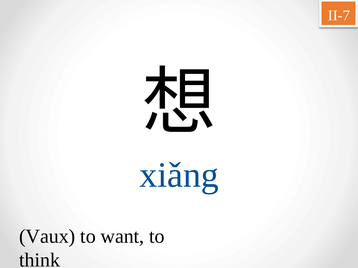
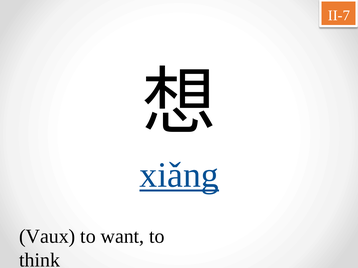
xiǎng underline: none -> present
